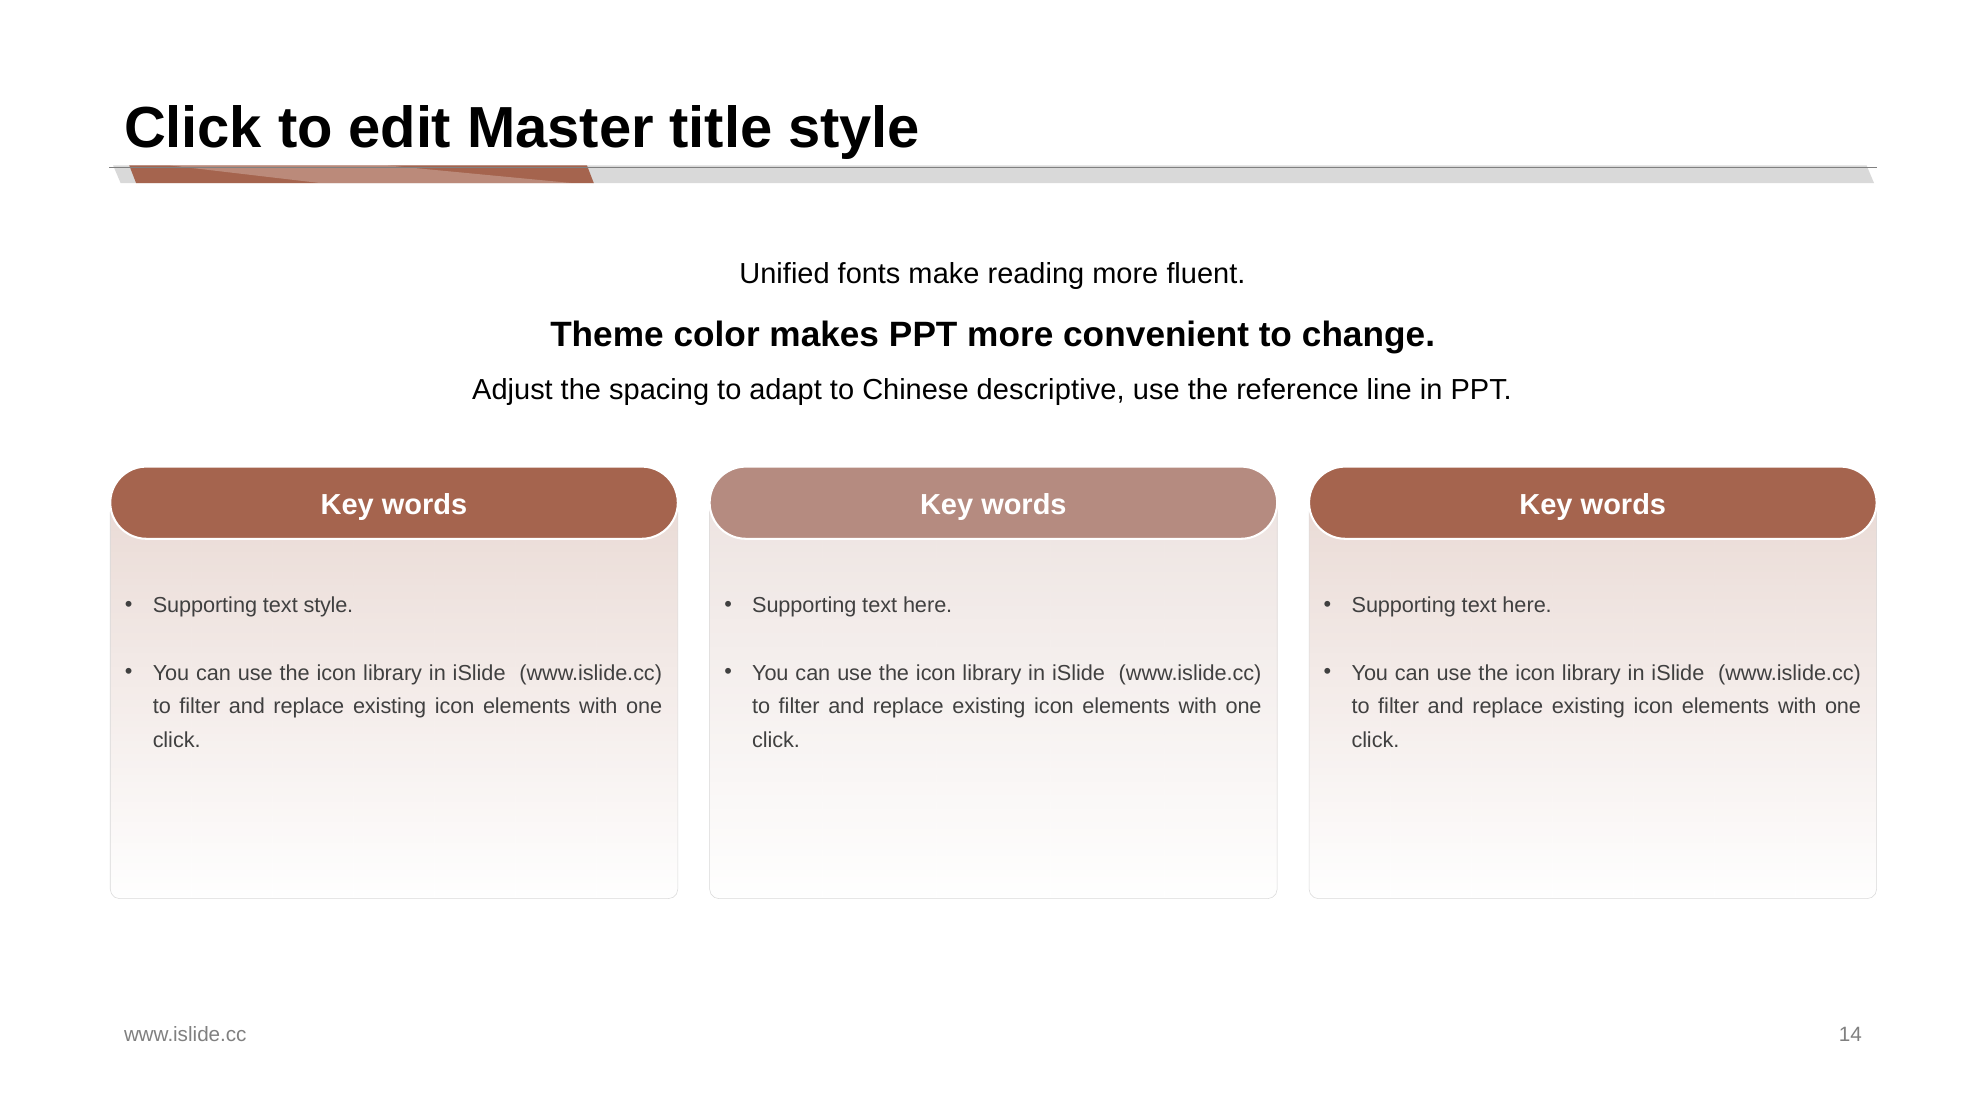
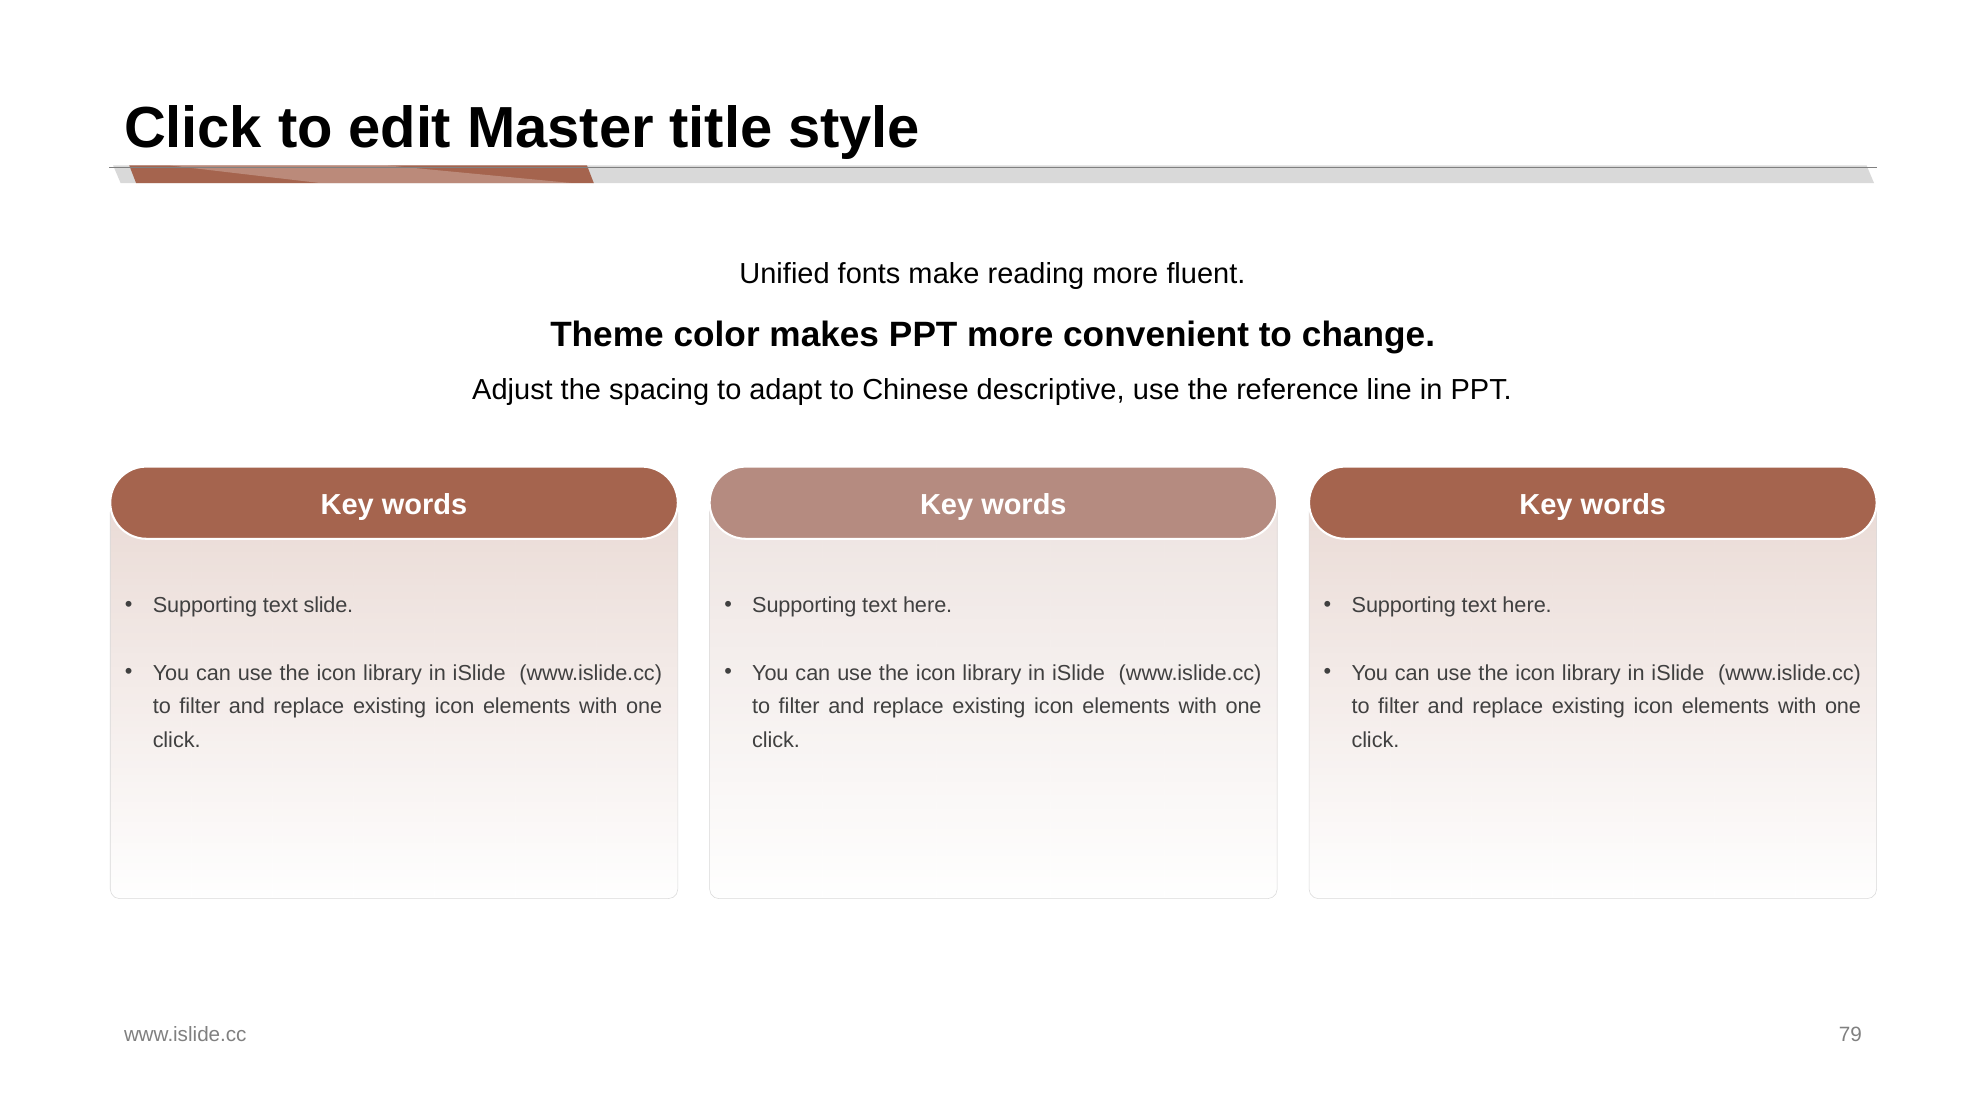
text style: style -> slide
14: 14 -> 79
